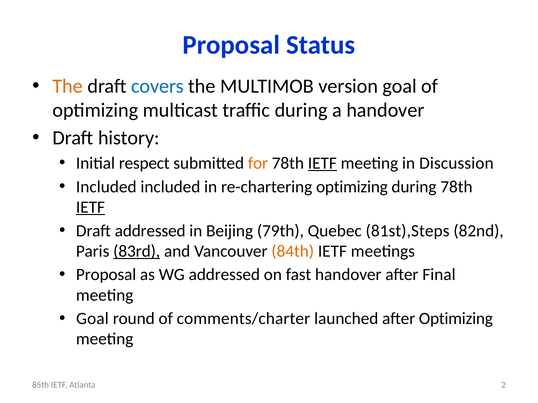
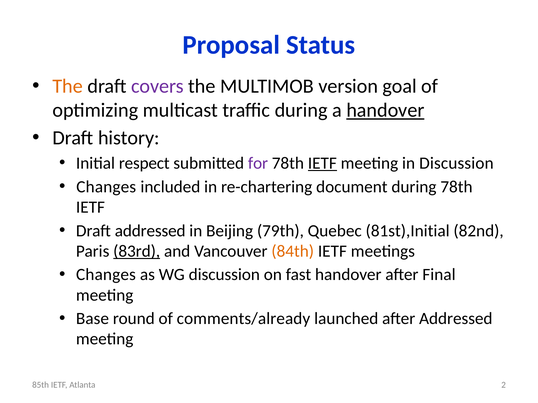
covers colour: blue -> purple
handover at (385, 110) underline: none -> present
for colour: orange -> purple
Included at (106, 187): Included -> Changes
re-chartering optimizing: optimizing -> document
IETF at (90, 207) underline: present -> none
81st),Steps: 81st),Steps -> 81st),Initial
Proposal at (106, 275): Proposal -> Changes
WG addressed: addressed -> discussion
Goal at (92, 319): Goal -> Base
comments/charter: comments/charter -> comments/already
after Optimizing: Optimizing -> Addressed
